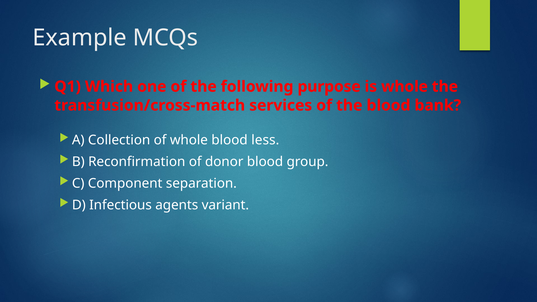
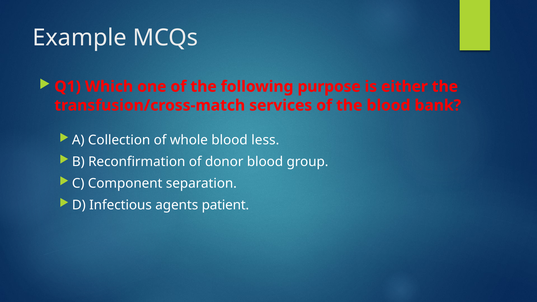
is whole: whole -> either
variant: variant -> patient
